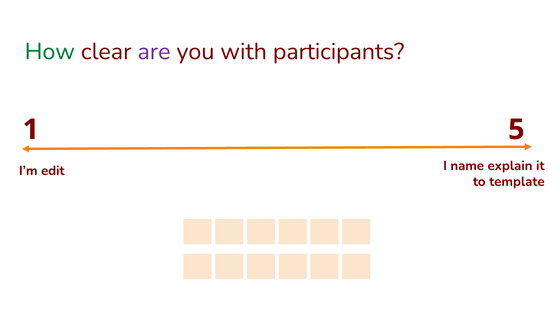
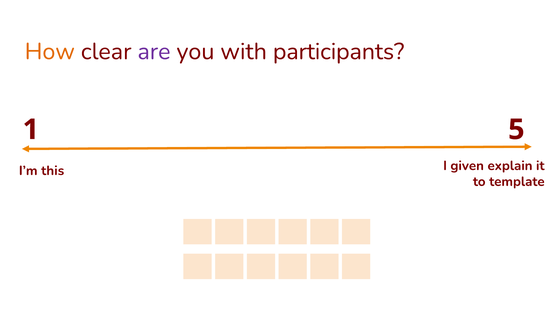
How colour: green -> orange
edit: edit -> this
name: name -> given
